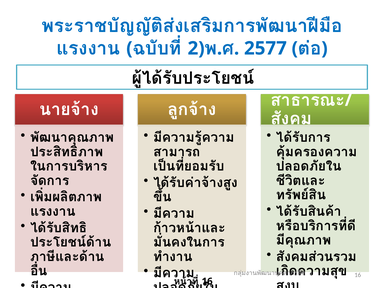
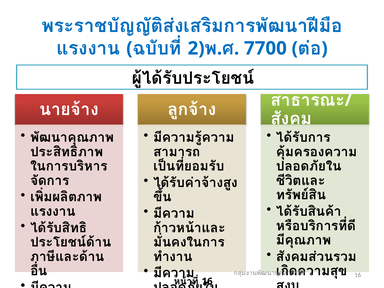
2577: 2577 -> 7700
